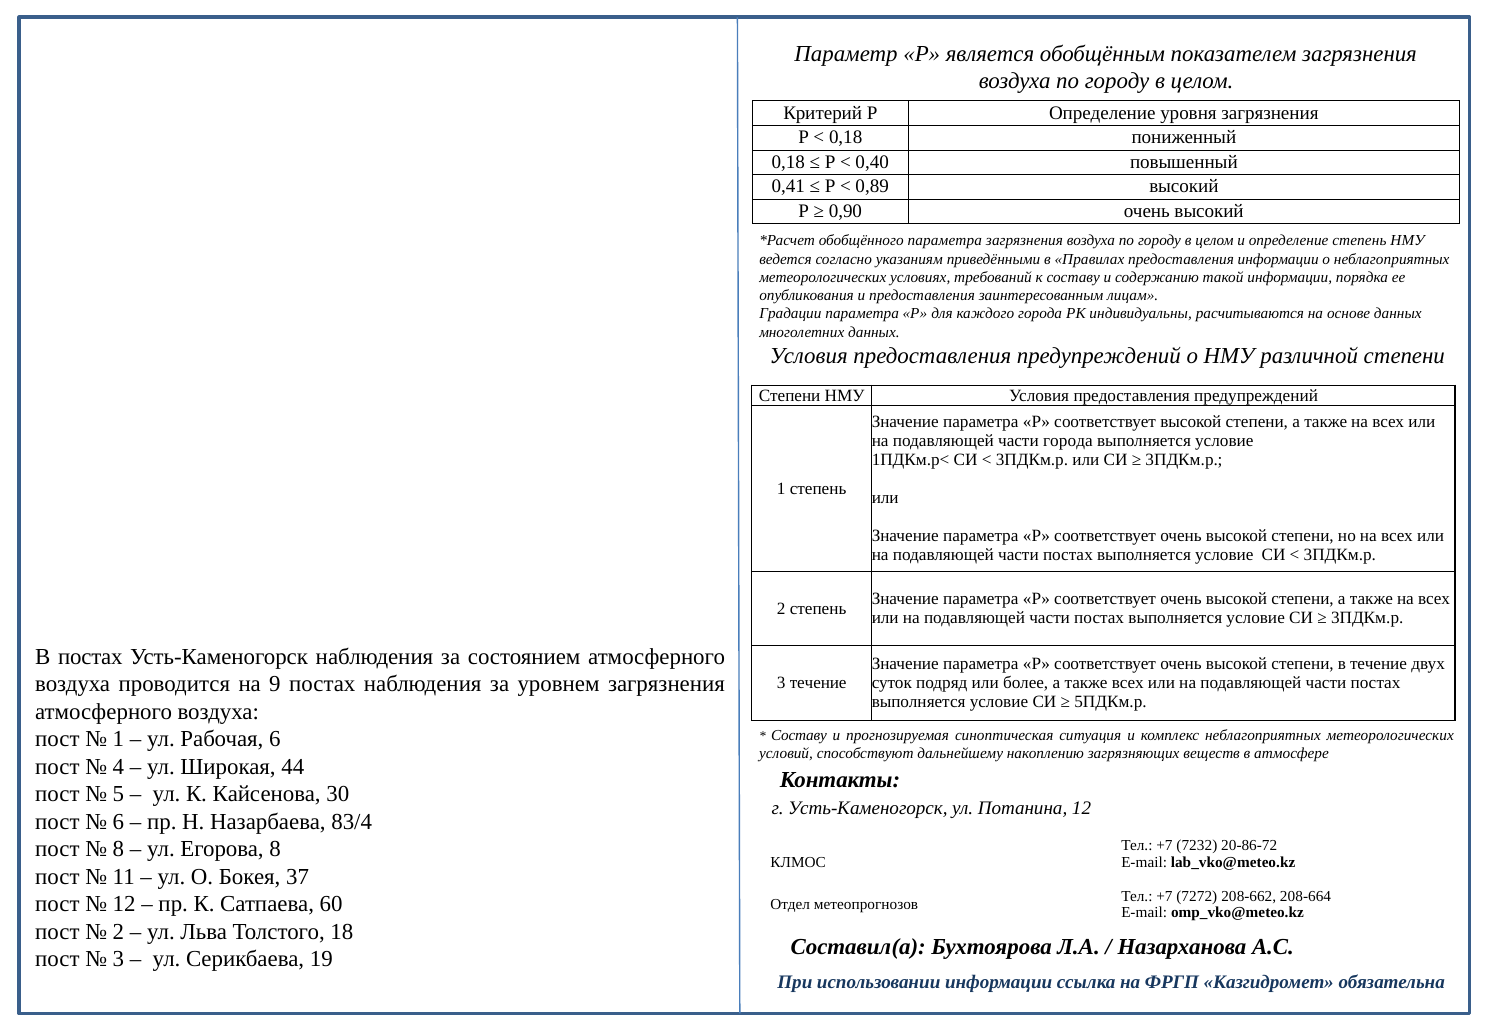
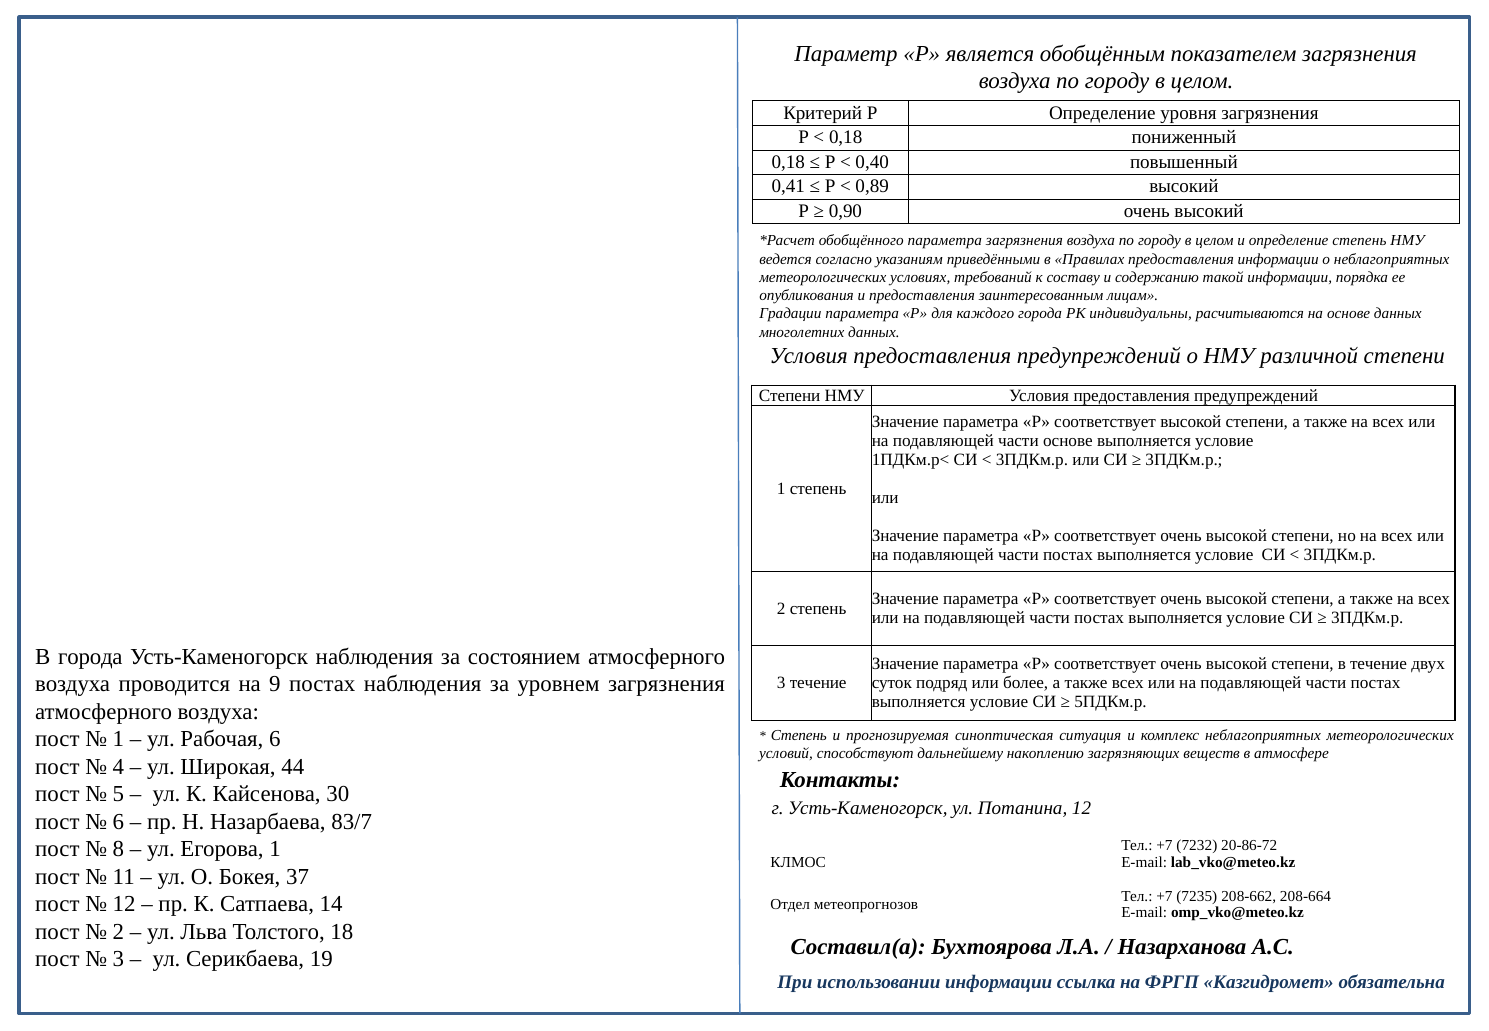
части города: города -> основе
В постах: постах -> города
Составу at (799, 736): Составу -> Степень
83/4: 83/4 -> 83/7
Егорова 8: 8 -> 1
7272: 7272 -> 7235
60: 60 -> 14
